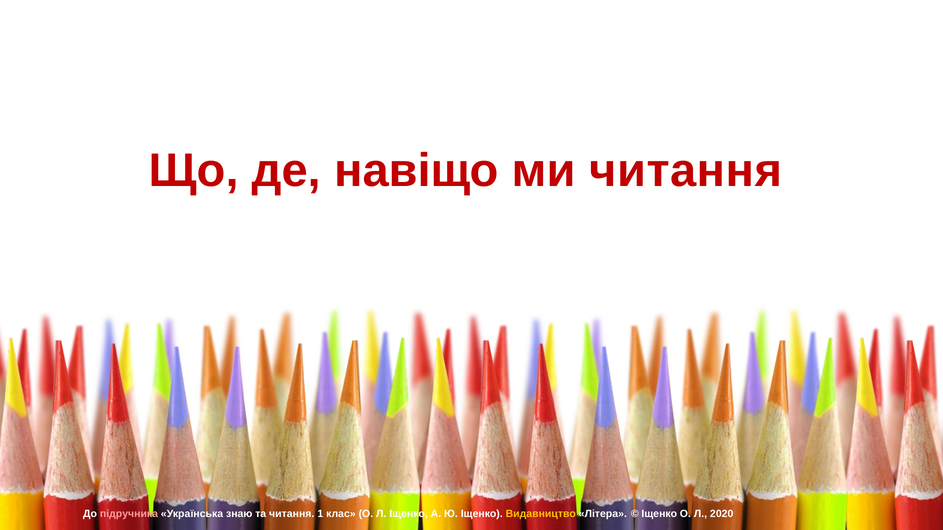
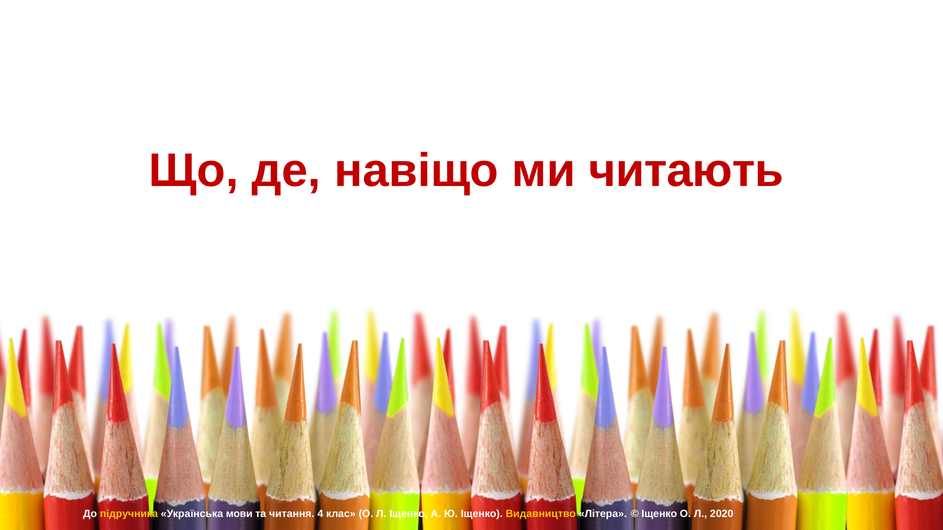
ми читання: читання -> читають
підручника colour: pink -> yellow
знаю: знаю -> мови
1: 1 -> 4
